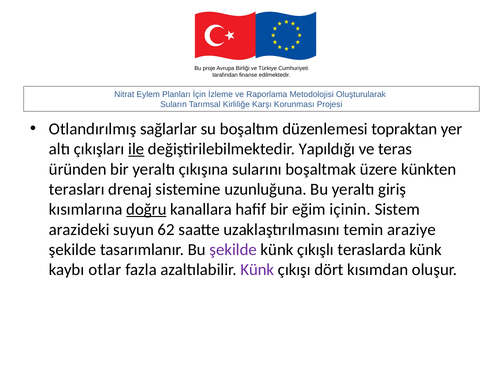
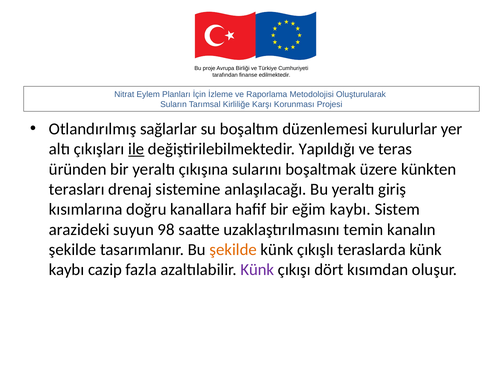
topraktan: topraktan -> kurulurlar
uzunluğuna: uzunluğuna -> anlaşılacağı
doğru underline: present -> none
eğim içinin: içinin -> kaybı
62: 62 -> 98
araziye: araziye -> kanalın
şekilde at (233, 250) colour: purple -> orange
otlar: otlar -> cazip
